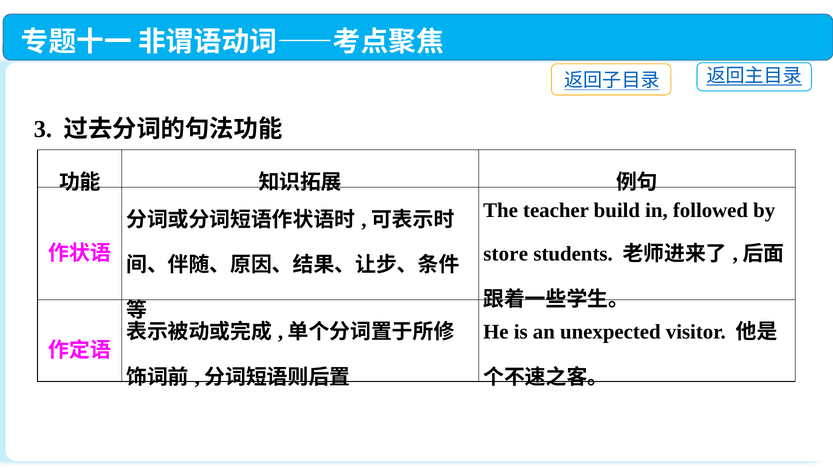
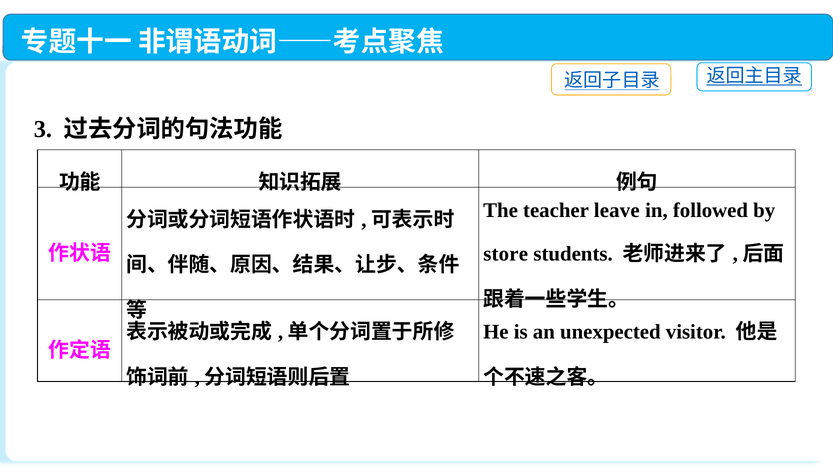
build: build -> leave
